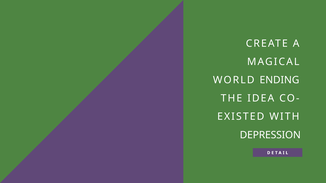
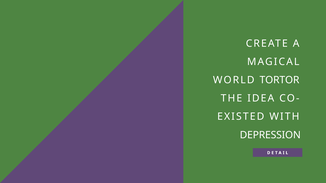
ENDING: ENDING -> TORTOR
